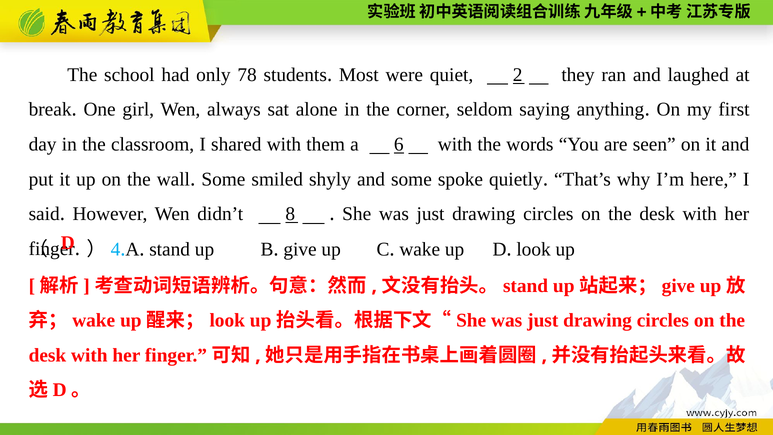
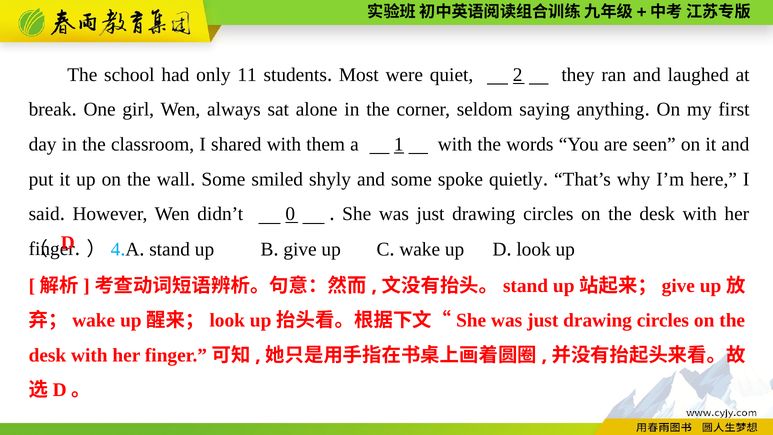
78: 78 -> 11
6: 6 -> 1
8: 8 -> 0
